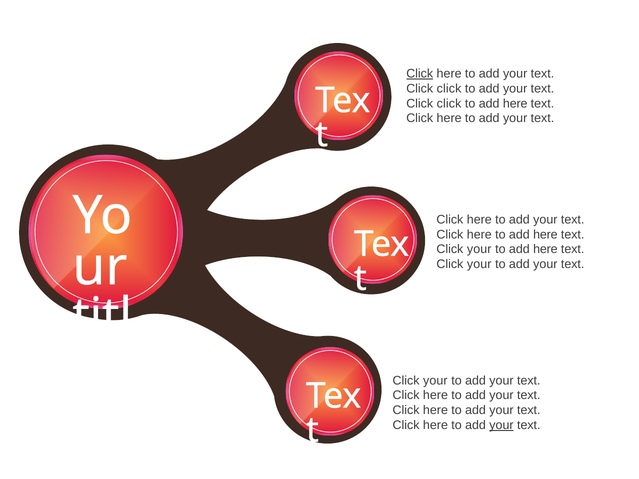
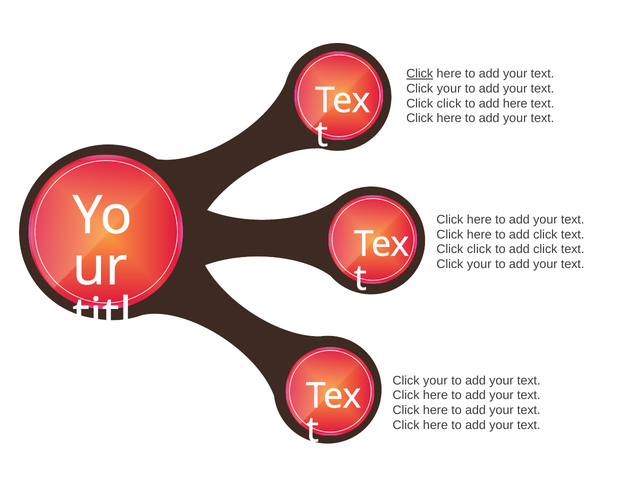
click at (449, 89): click -> your
here to add here: here -> click
your at (479, 249): your -> click
here at (545, 249): here -> click
your at (501, 425) underline: present -> none
